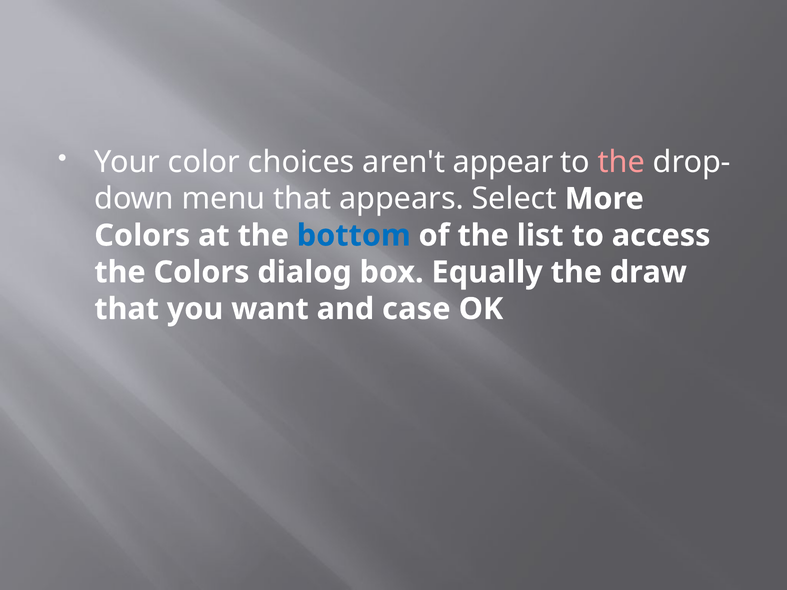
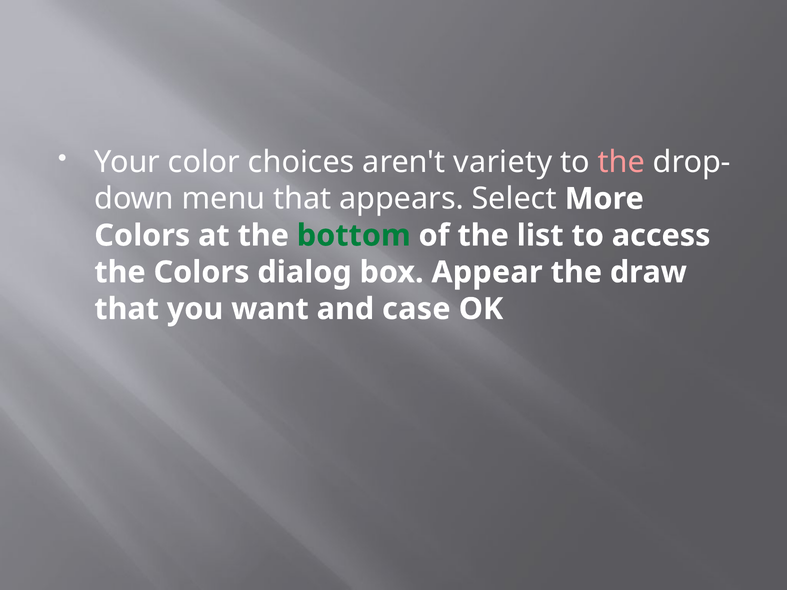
appear: appear -> variety
bottom colour: blue -> green
Equally: Equally -> Appear
